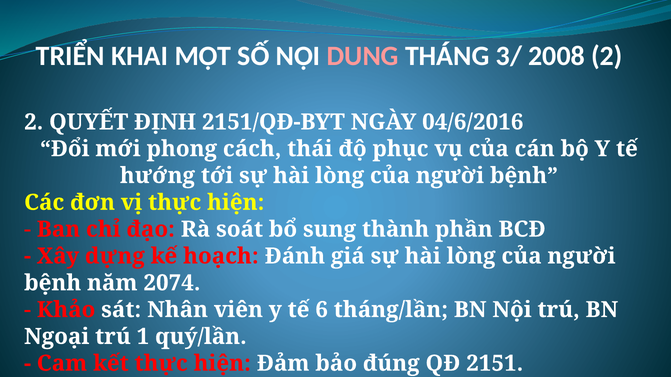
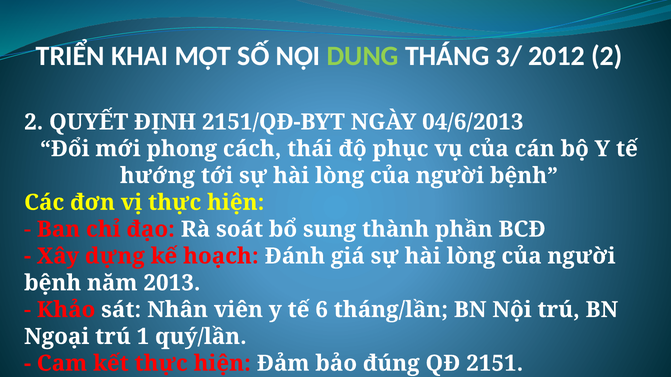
DUNG colour: pink -> light green
2008: 2008 -> 2012
04/6/2016: 04/6/2016 -> 04/6/2013
2074: 2074 -> 2013
